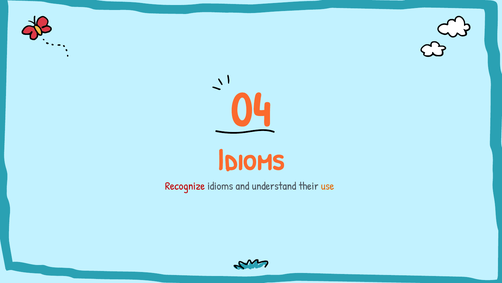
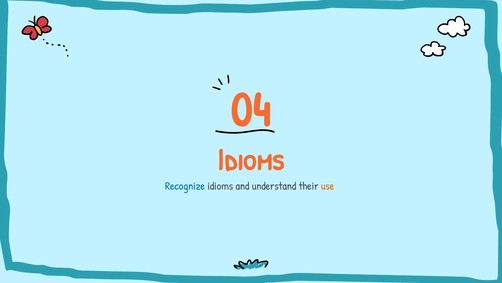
Recognize colour: red -> blue
